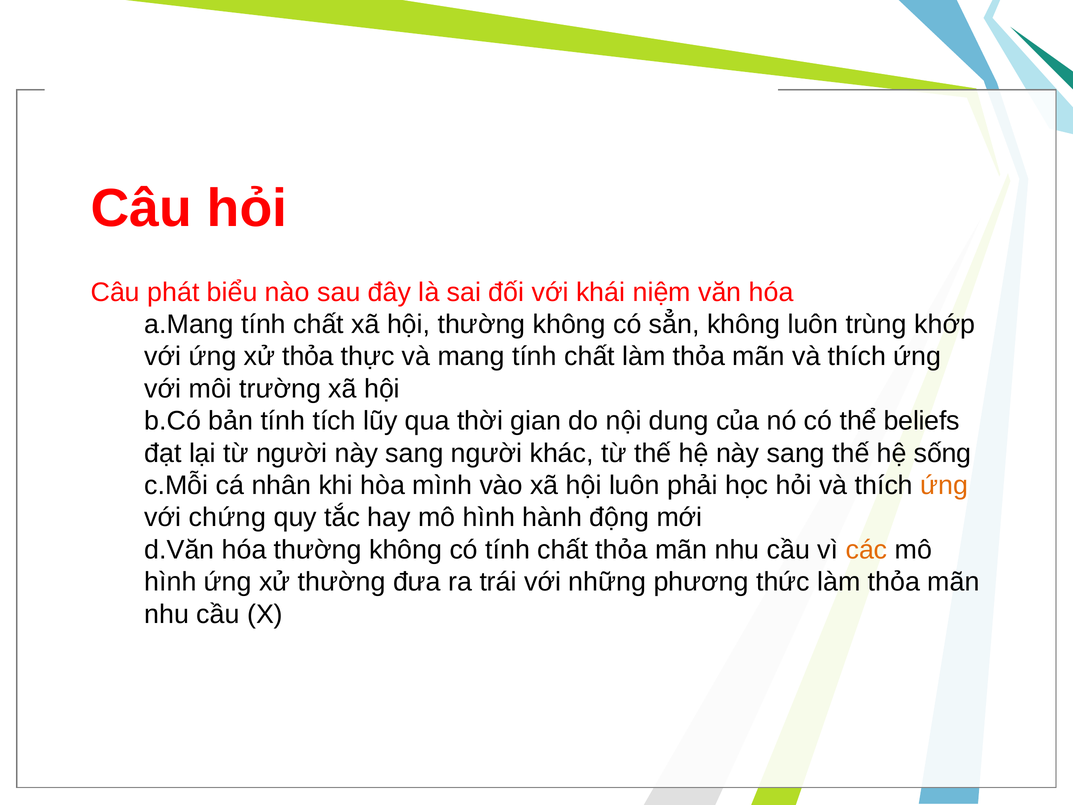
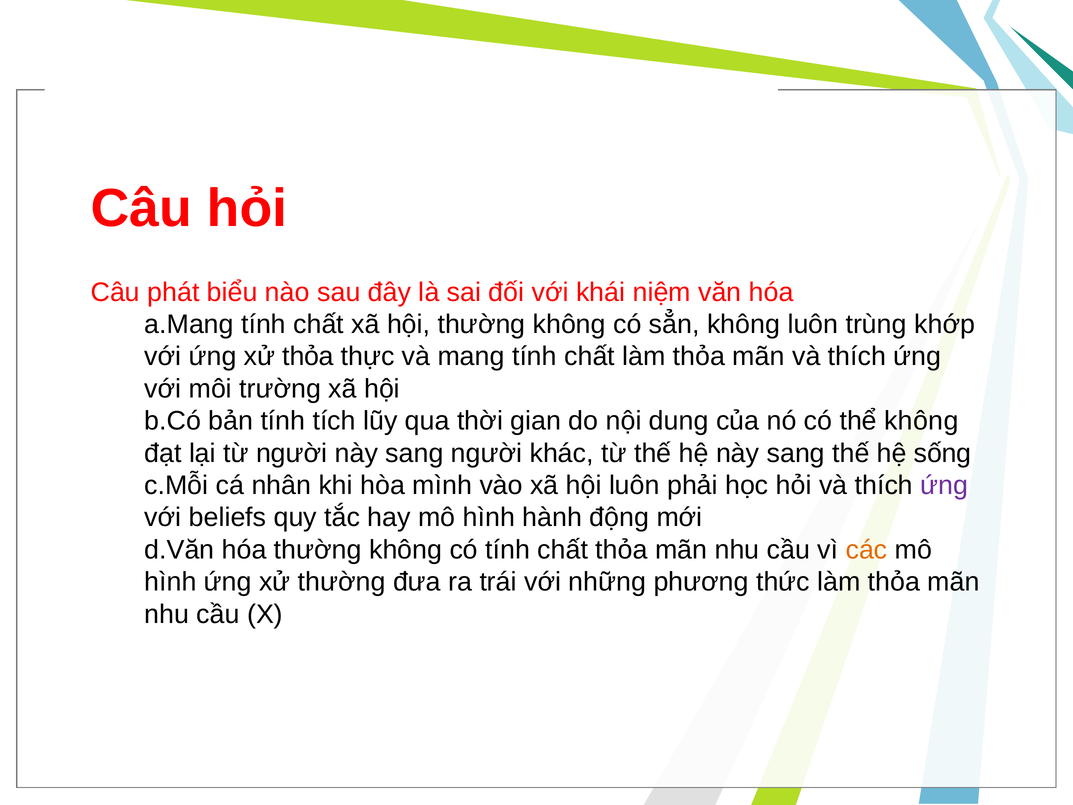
thể beliefs: beliefs -> không
ứng at (944, 485) colour: orange -> purple
chứng: chứng -> beliefs
